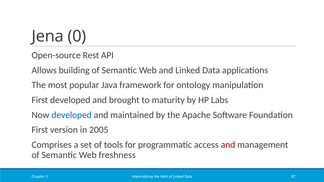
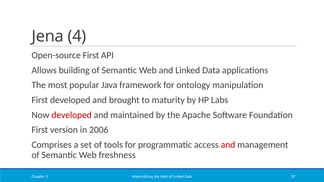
0: 0 -> 4
Open-source Rest: Rest -> First
developed at (72, 115) colour: blue -> red
2005: 2005 -> 2006
